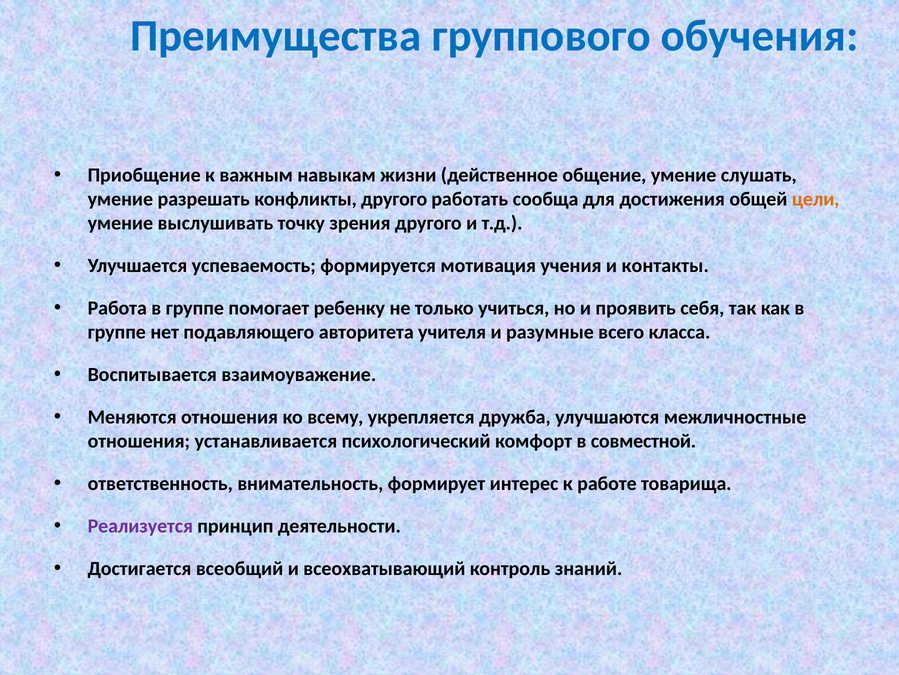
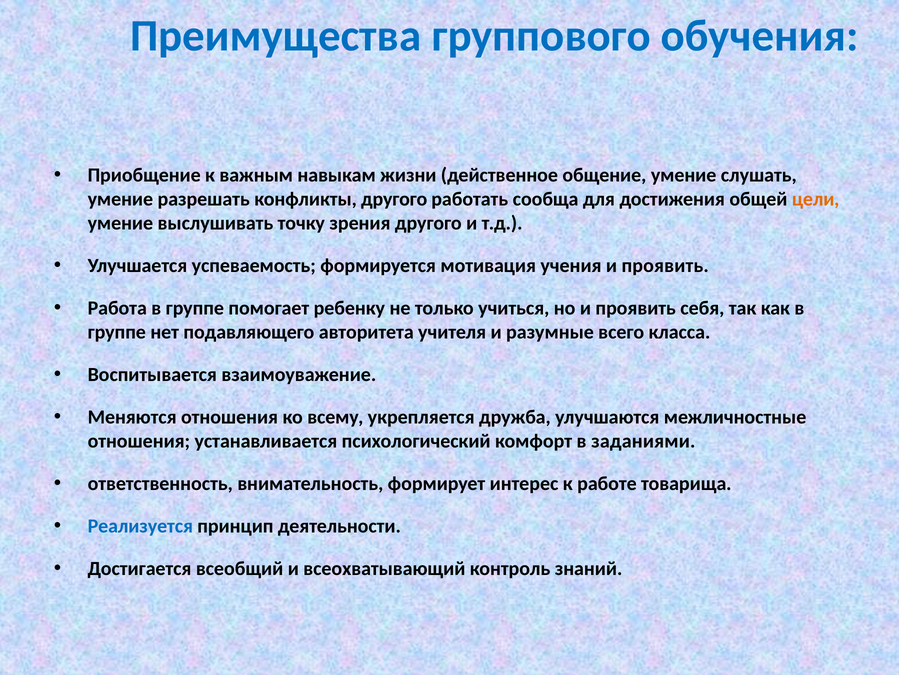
учения и контакты: контакты -> проявить
совместной: совместной -> заданиями
Реализуется colour: purple -> blue
